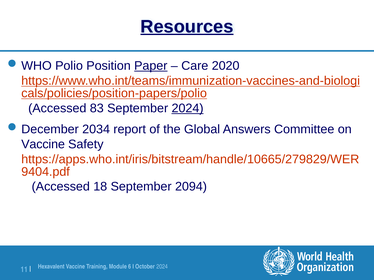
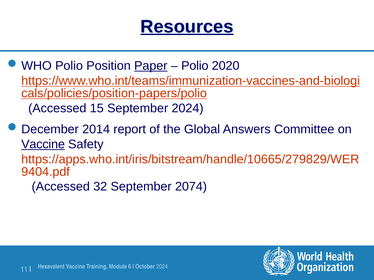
Care at (195, 66): Care -> Polio
83: 83 -> 15
2024 at (188, 108) underline: present -> none
2034: 2034 -> 2014
Vaccine at (43, 145) underline: none -> present
18: 18 -> 32
2094: 2094 -> 2074
